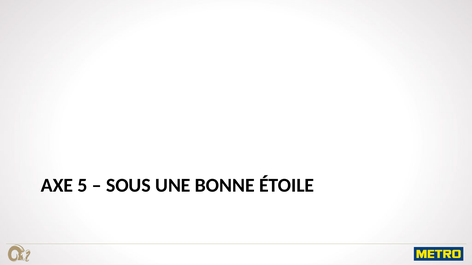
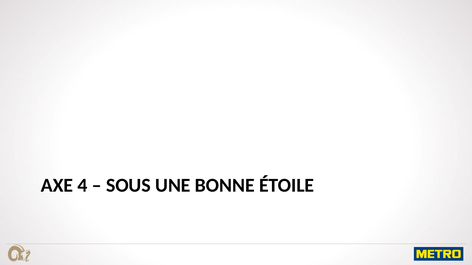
5: 5 -> 4
